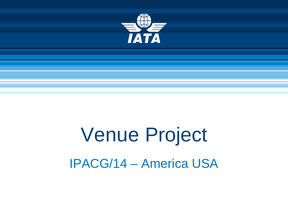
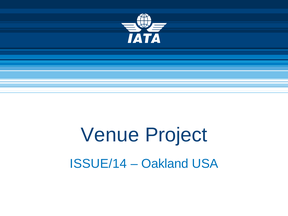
IPACG/14: IPACG/14 -> ISSUE/14
America: America -> Oakland
